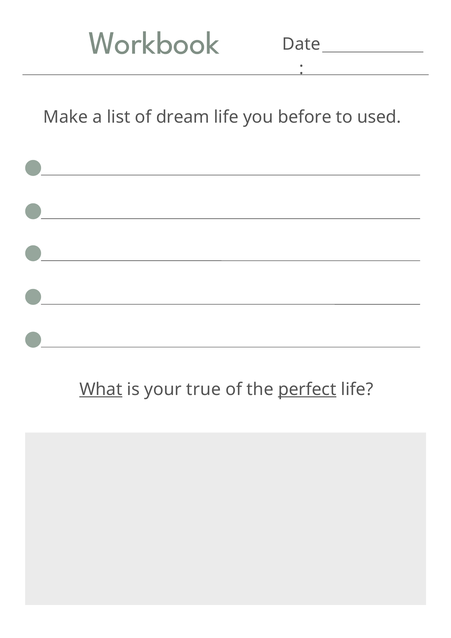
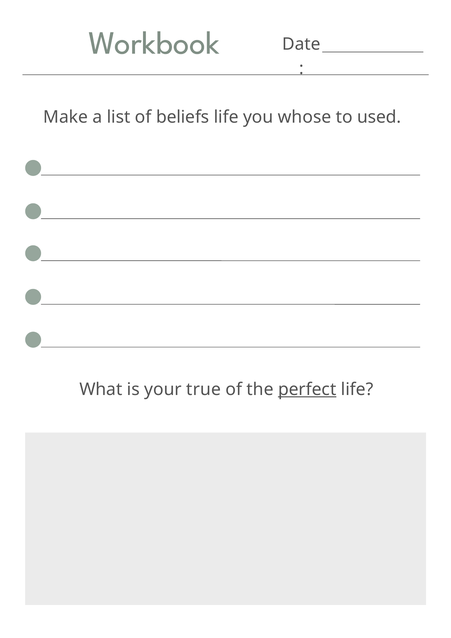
dream: dream -> beliefs
before: before -> whose
What underline: present -> none
